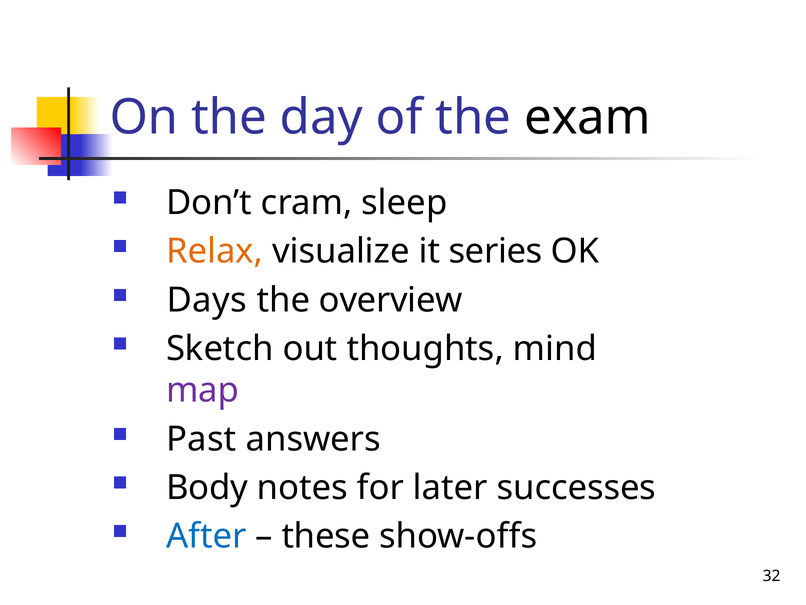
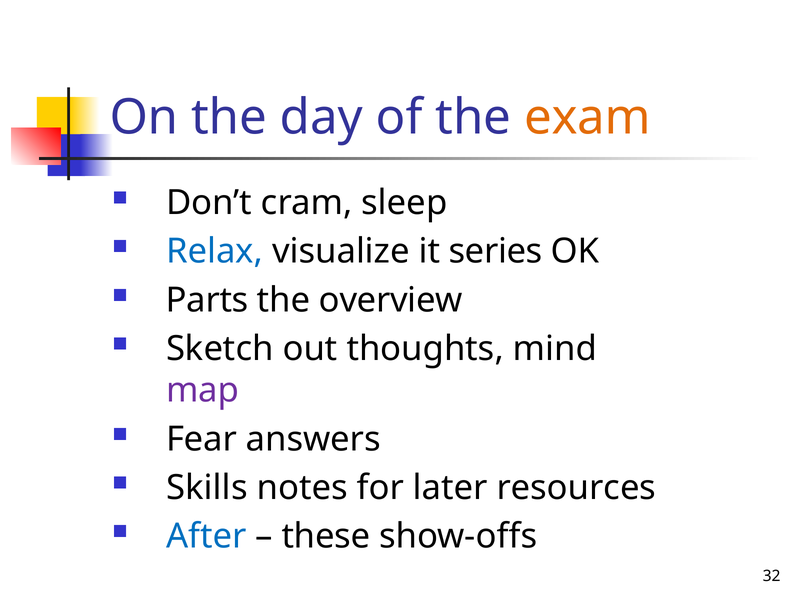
exam colour: black -> orange
Relax colour: orange -> blue
Days: Days -> Parts
Past: Past -> Fear
Body: Body -> Skills
successes: successes -> resources
